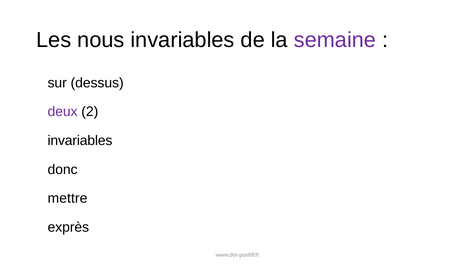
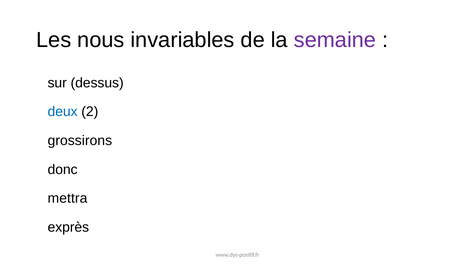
deux colour: purple -> blue
invariables at (80, 141): invariables -> grossirons
mettre: mettre -> mettra
